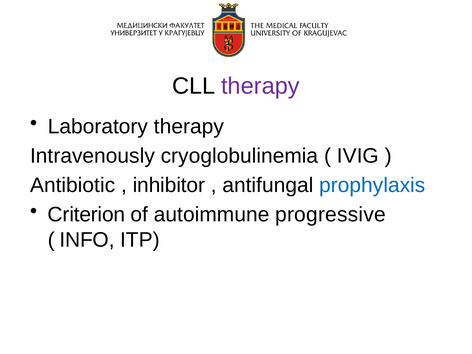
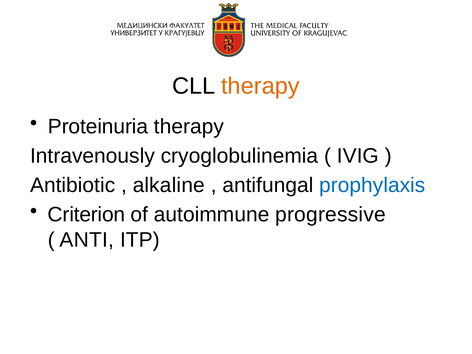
therapy at (260, 86) colour: purple -> orange
Laboratory: Laboratory -> Proteinuria
inhibitor: inhibitor -> alkaline
INFO: INFO -> ANTI
